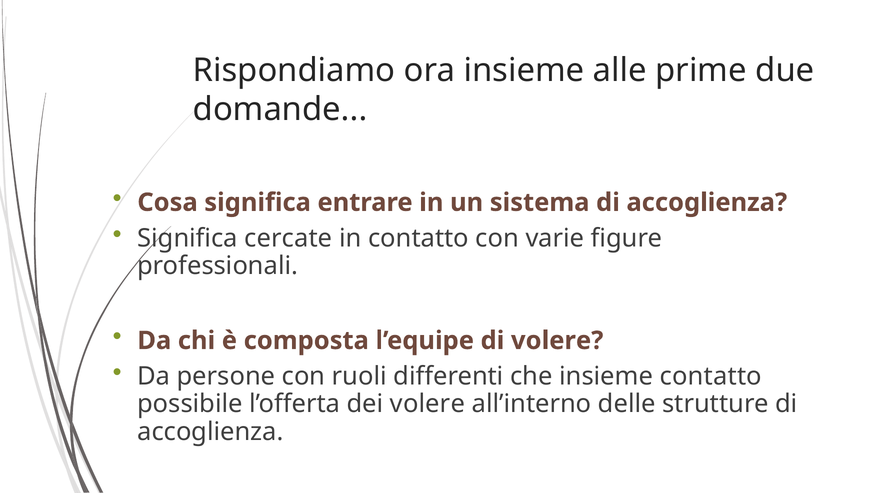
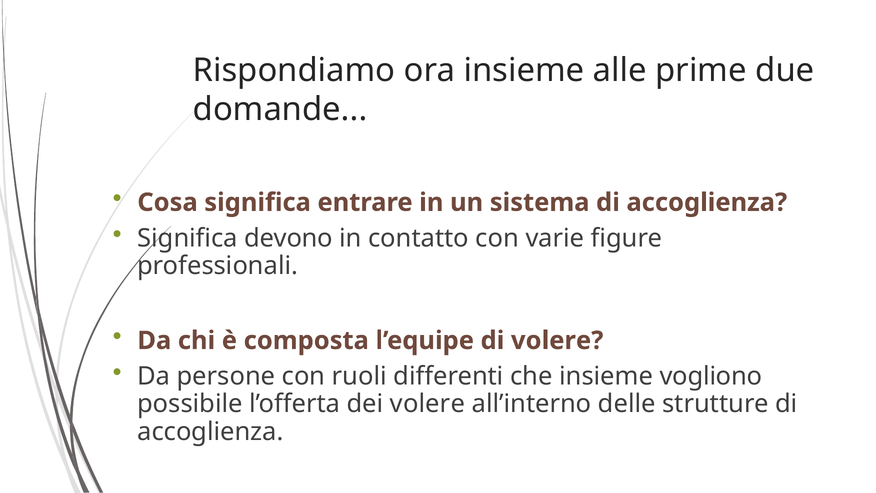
cercate: cercate -> devono
insieme contatto: contatto -> vogliono
